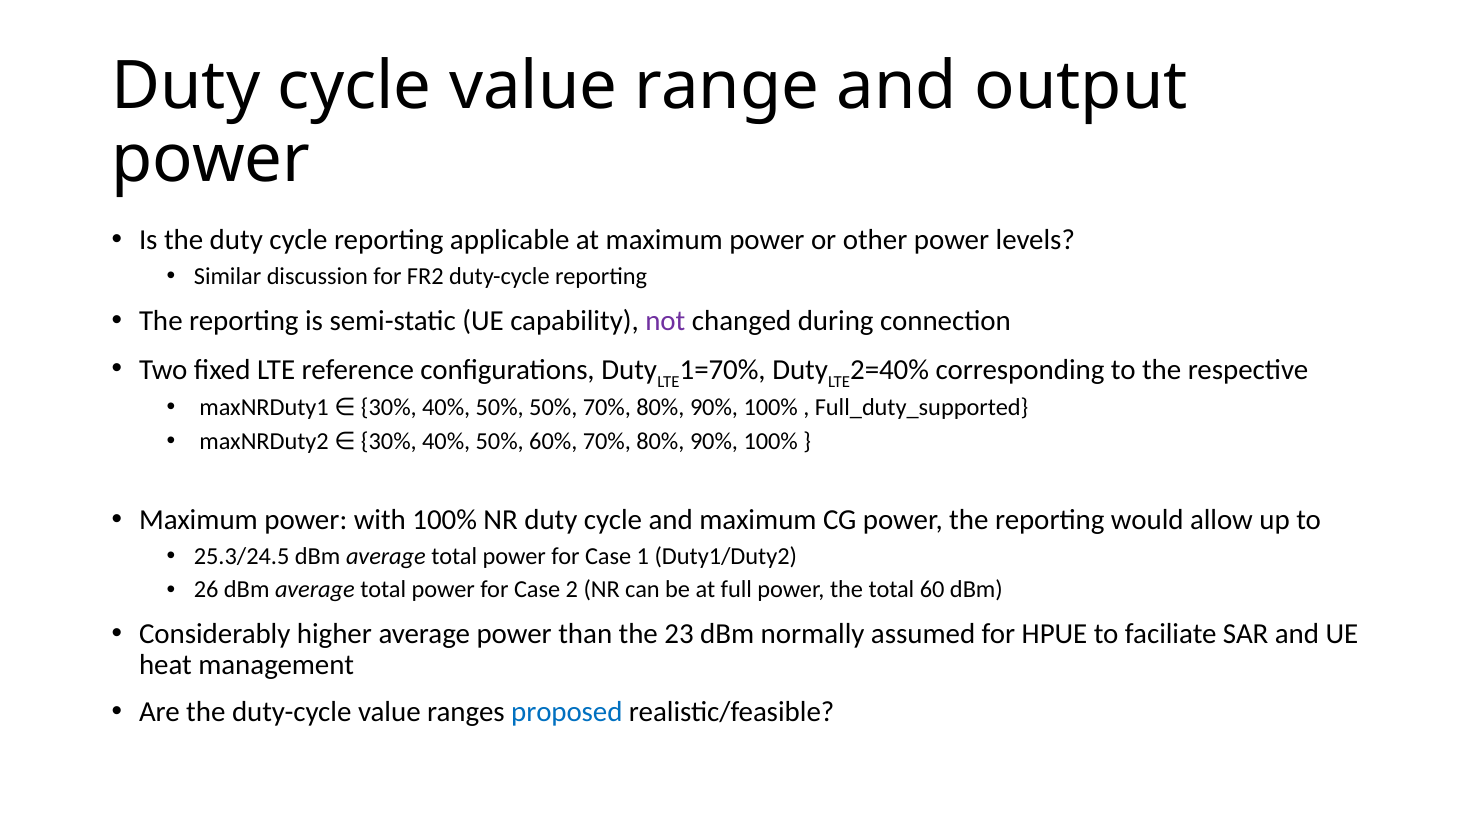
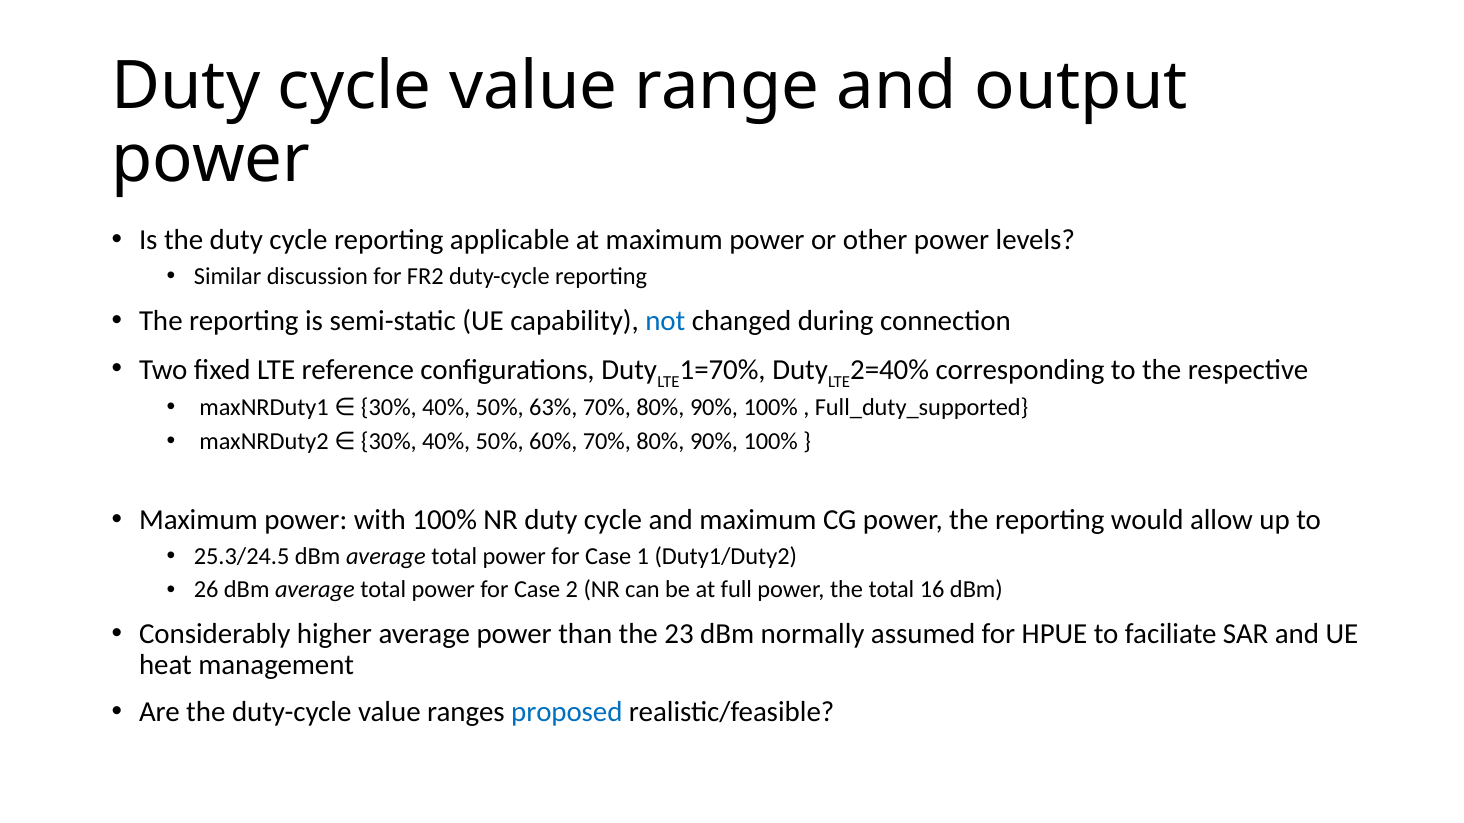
not colour: purple -> blue
50% 50%: 50% -> 63%
60: 60 -> 16
